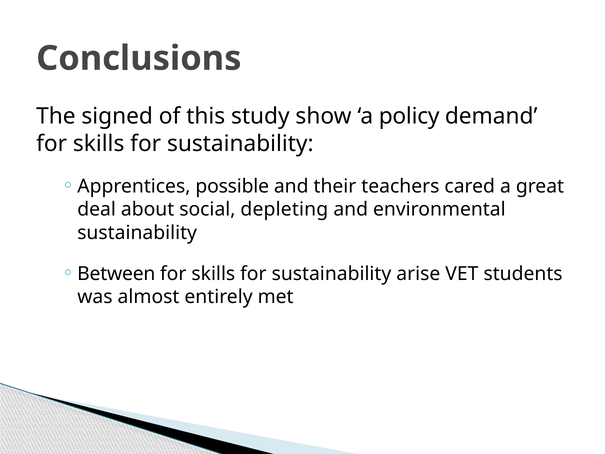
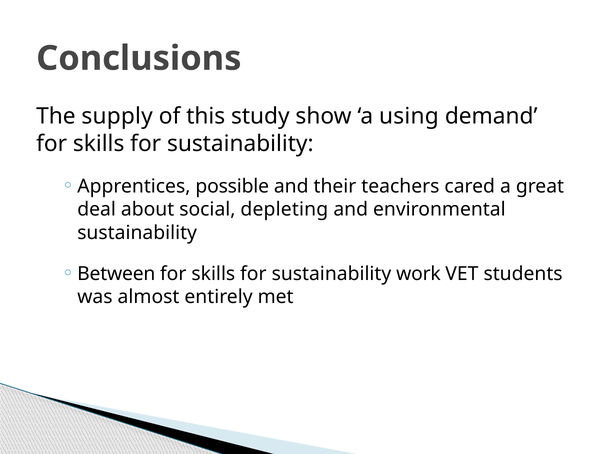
signed: signed -> supply
policy: policy -> using
arise: arise -> work
